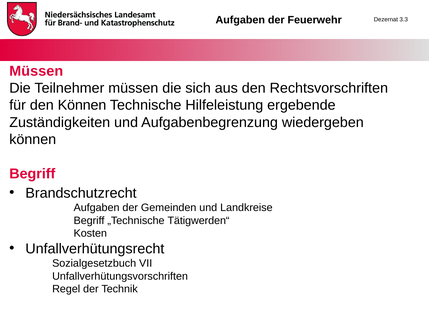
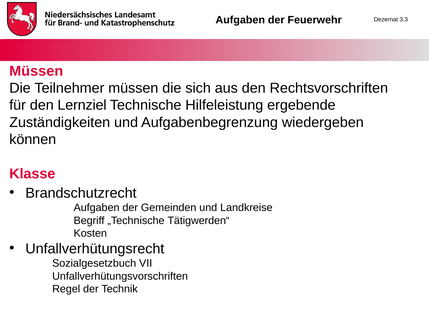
den Können: Können -> Lernziel
Begriff at (32, 174): Begriff -> Klasse
